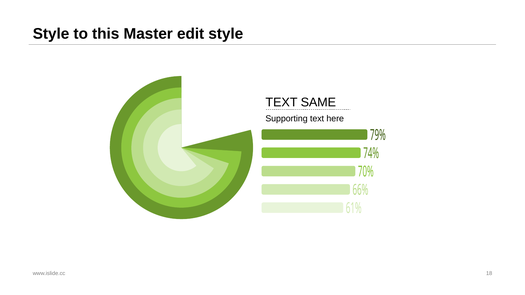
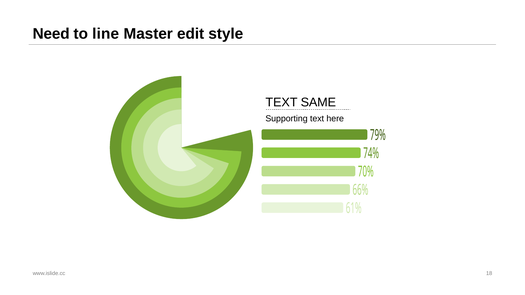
Style at (51, 34): Style -> Need
this: this -> line
